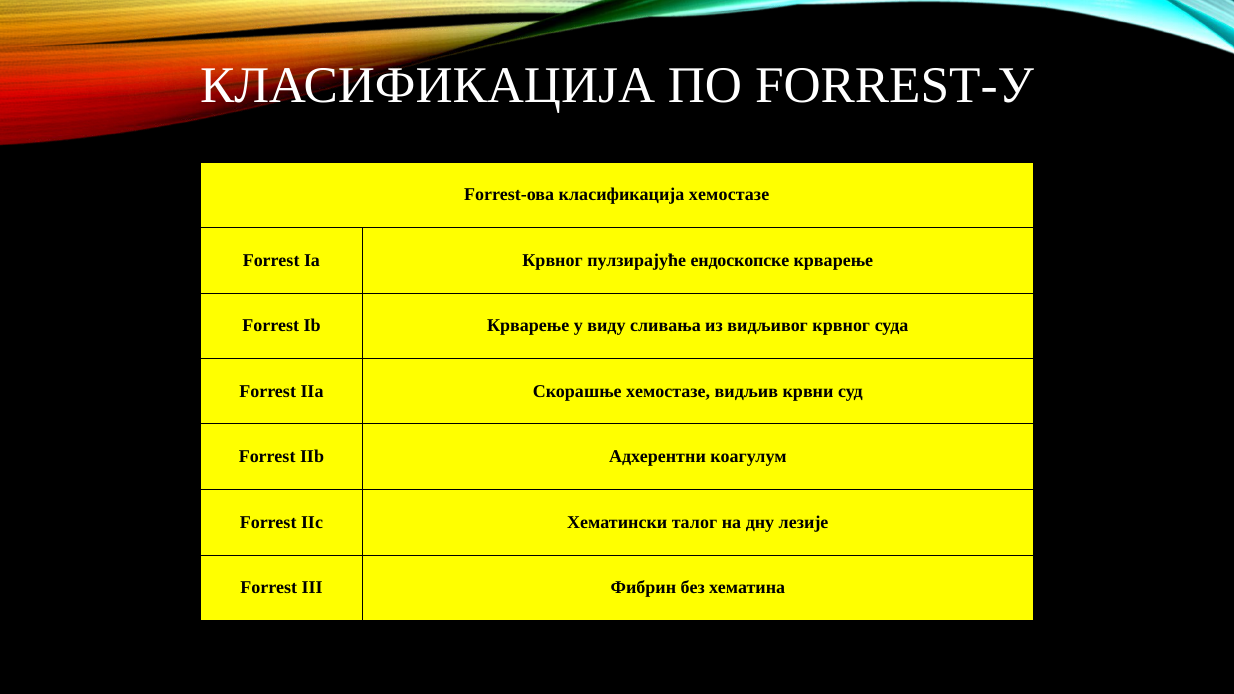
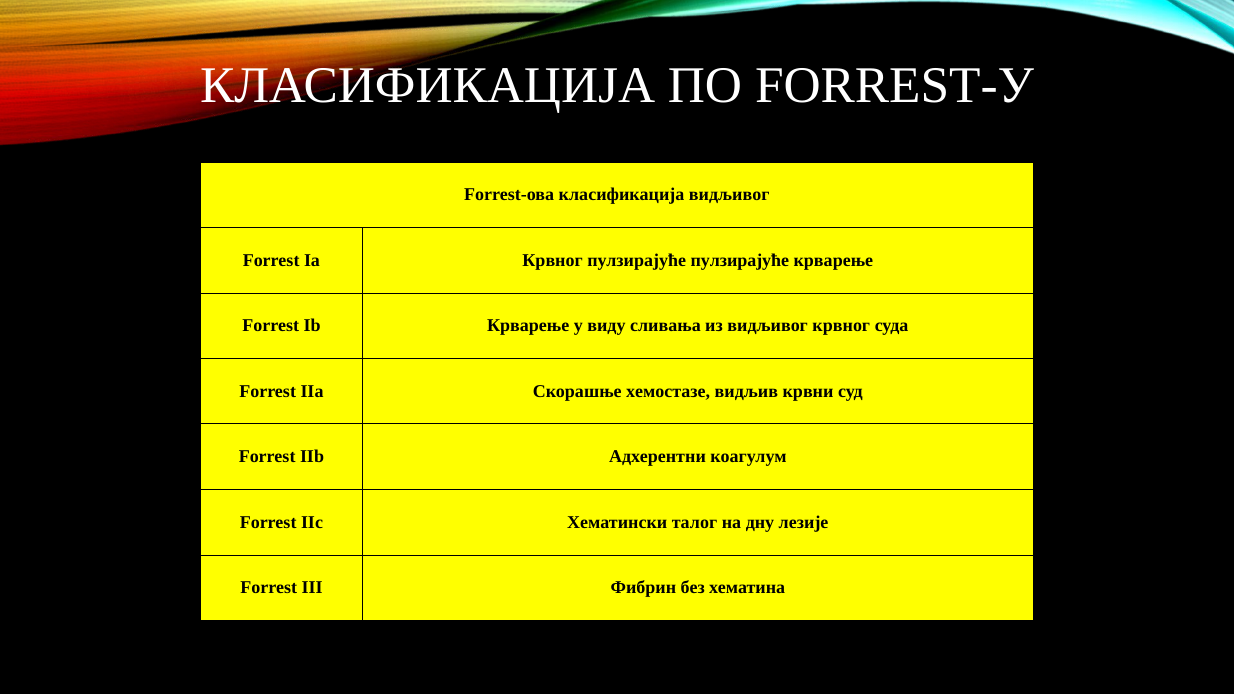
класификација хемостазе: хемостазе -> видљивог
пулзирајуће ендоскопске: ендоскопске -> пулзирајуће
